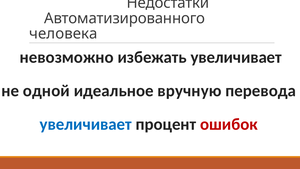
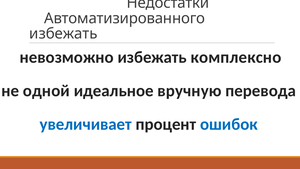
человека at (63, 34): человека -> избежать
избежать увеличивает: увеличивает -> комплексно
ошибок colour: red -> blue
